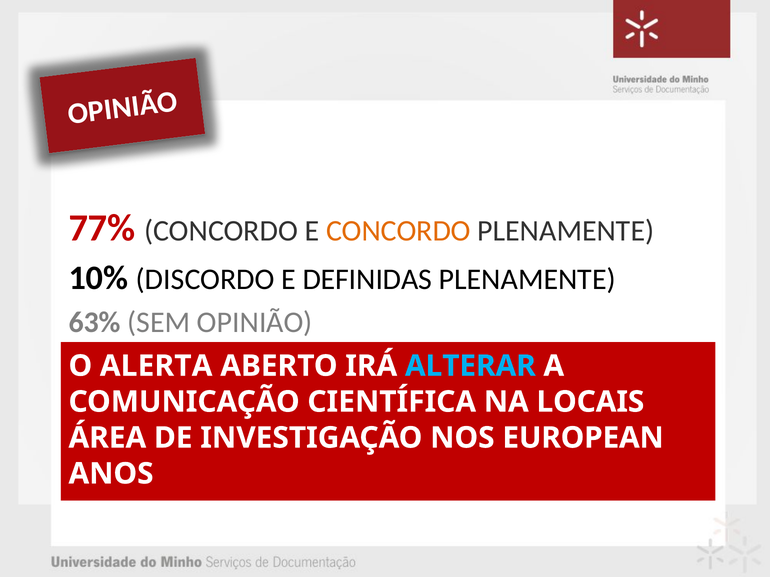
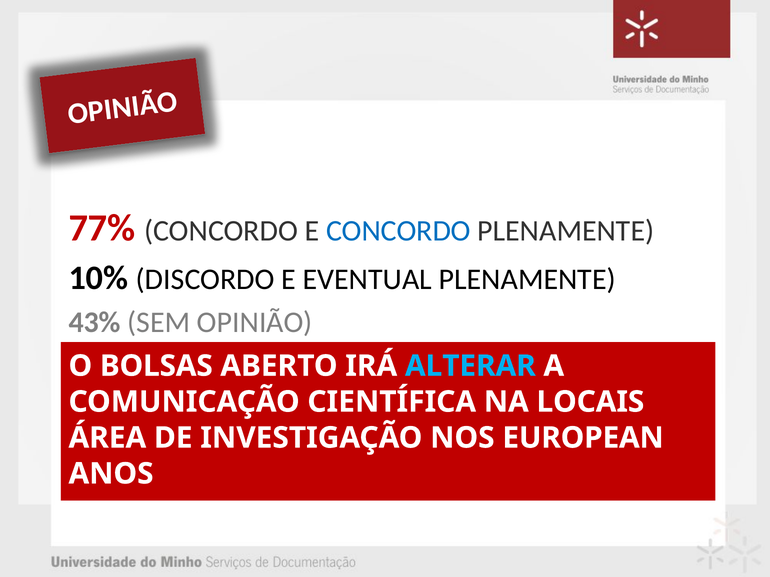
CONCORDO at (398, 231) colour: orange -> blue
DEFINIDAS: DEFINIDAS -> EVENTUAL
63%: 63% -> 43%
ALERTA: ALERTA -> BOLSAS
